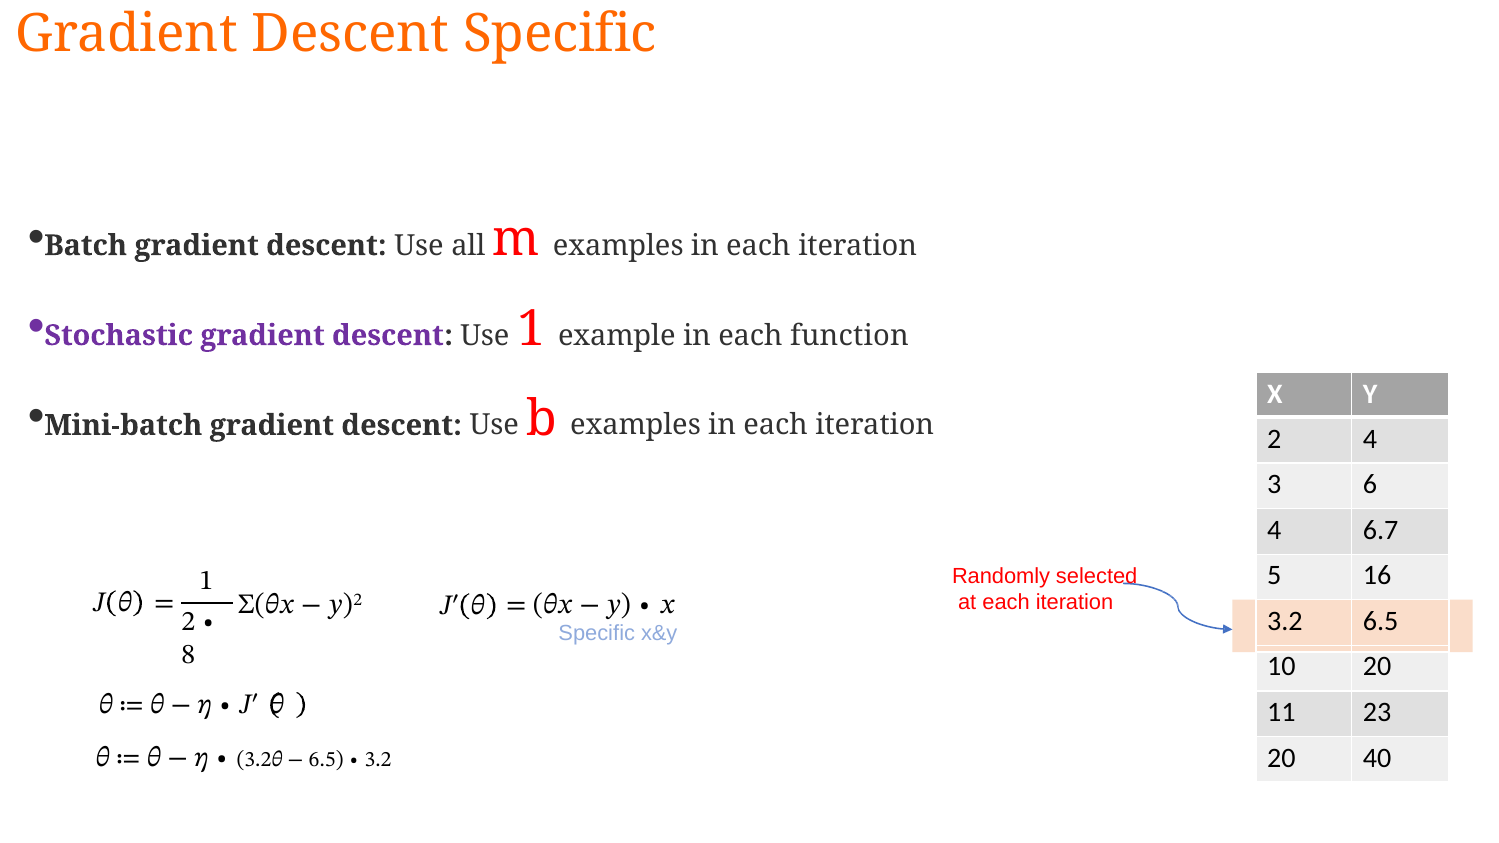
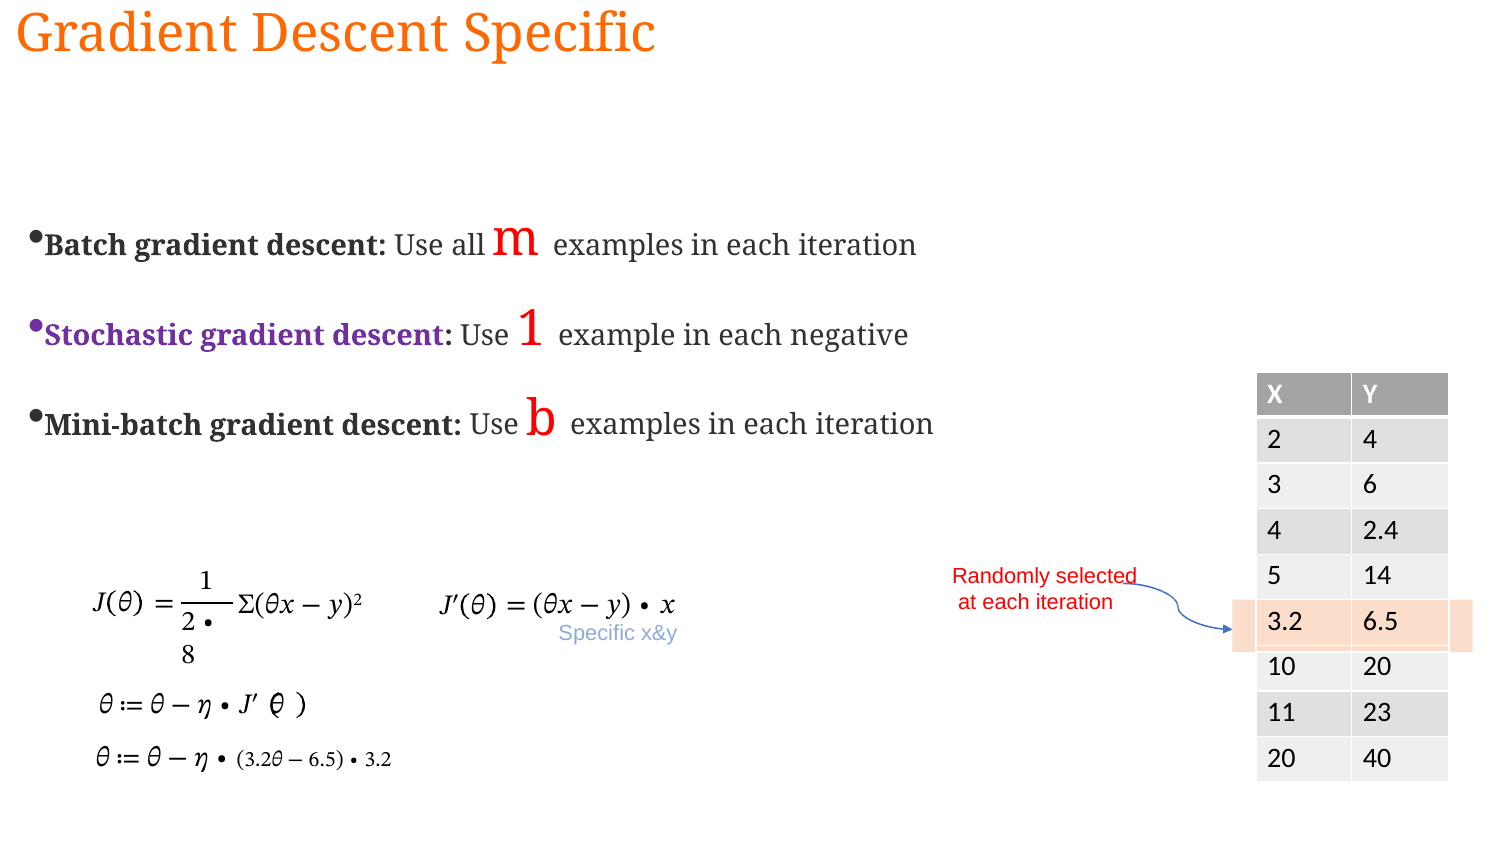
function: function -> negative
6.7: 6.7 -> 2.4
16: 16 -> 14
